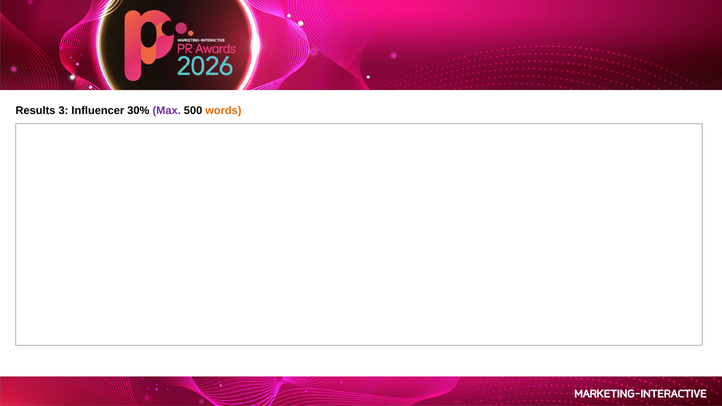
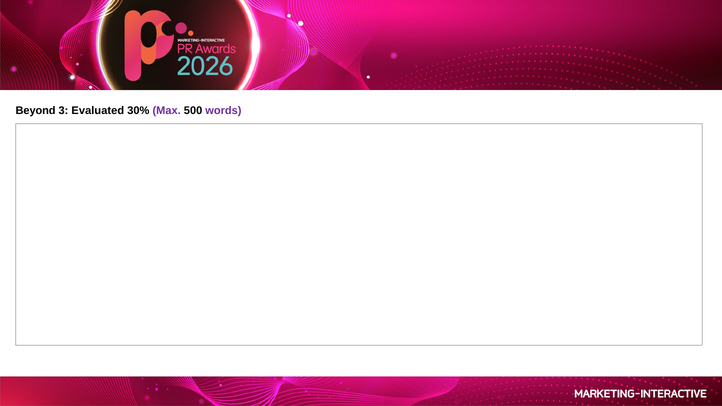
Results: Results -> Beyond
Influencer: Influencer -> Evaluated
words colour: orange -> purple
